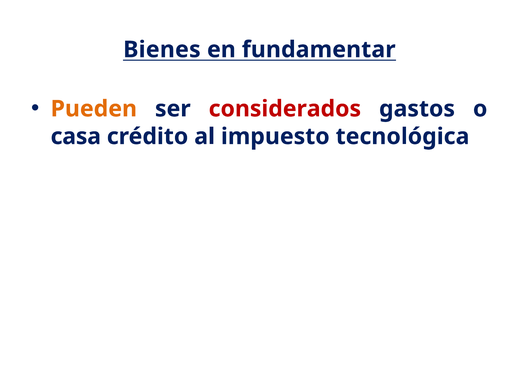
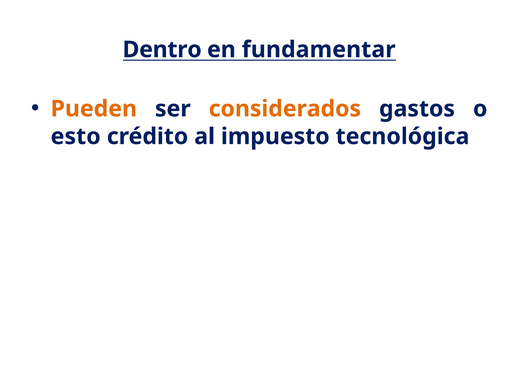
Bienes: Bienes -> Dentro
considerados colour: red -> orange
casa: casa -> esto
